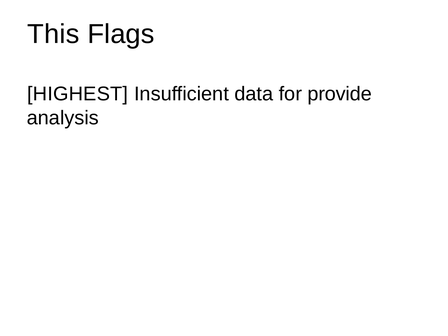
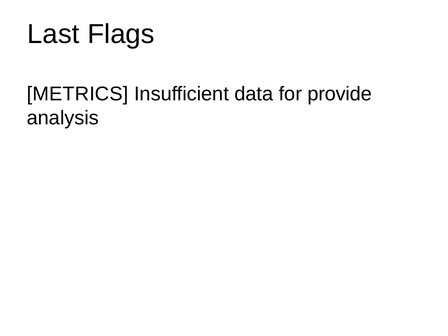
This: This -> Last
HIGHEST: HIGHEST -> METRICS
